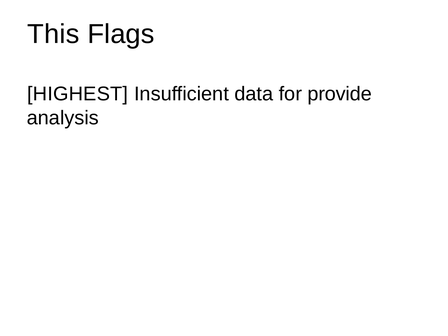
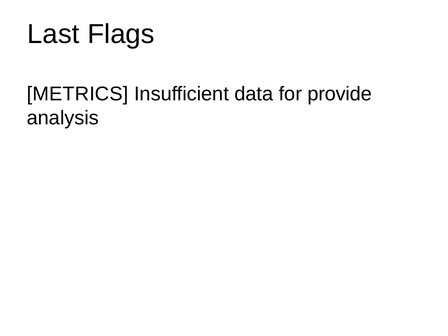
This: This -> Last
HIGHEST: HIGHEST -> METRICS
